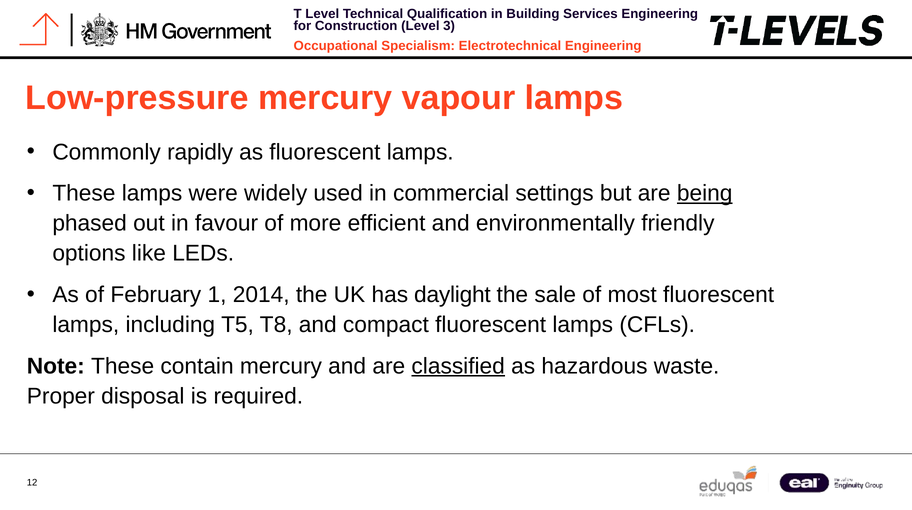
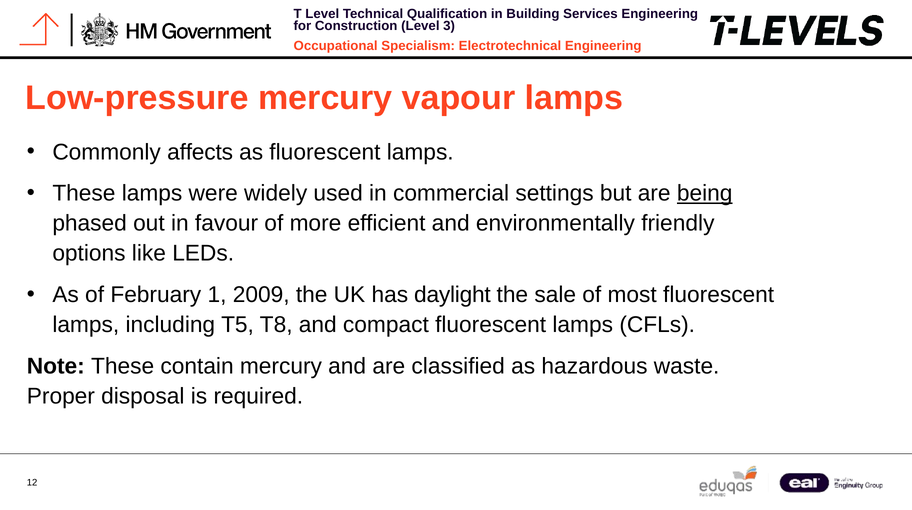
rapidly: rapidly -> affects
2014: 2014 -> 2009
classified underline: present -> none
